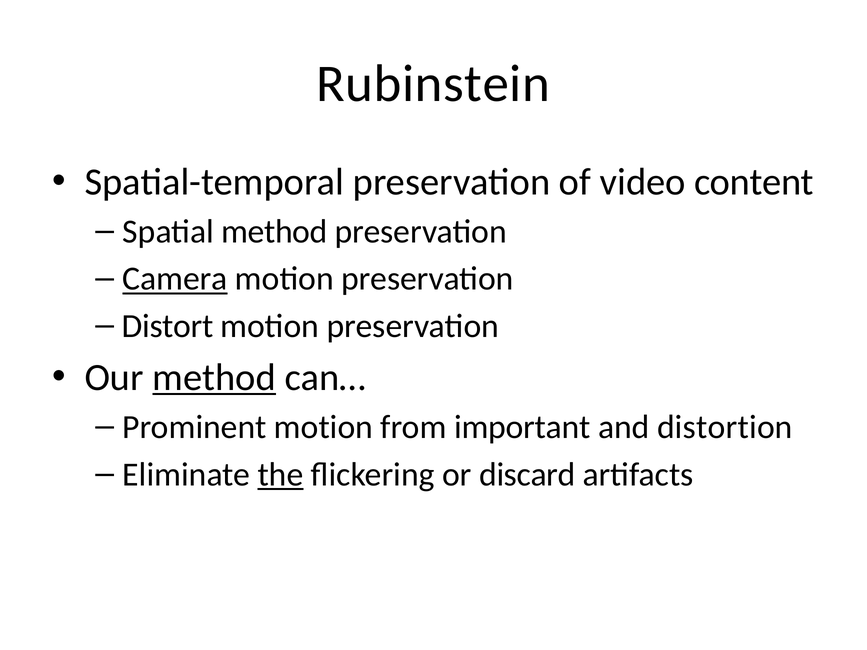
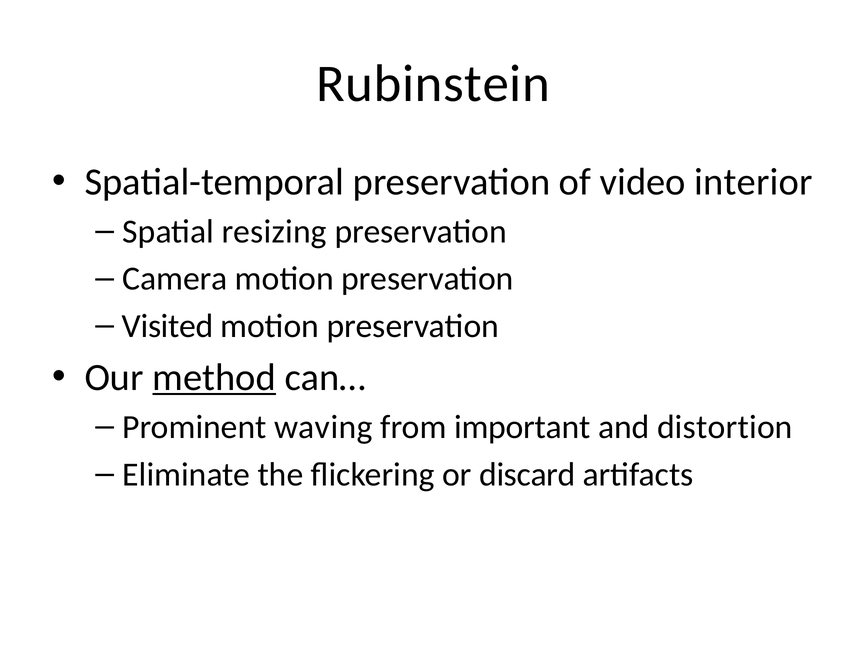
content: content -> interior
Spatial method: method -> resizing
Camera underline: present -> none
Distort: Distort -> Visited
Prominent motion: motion -> waving
the underline: present -> none
